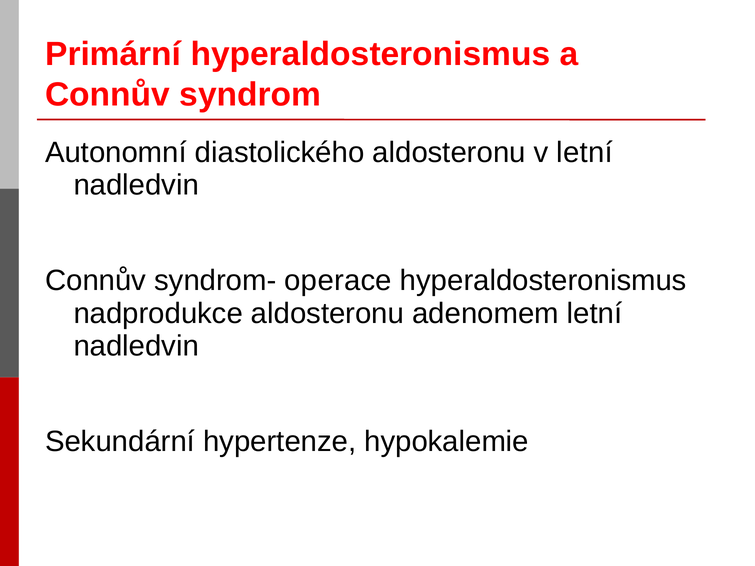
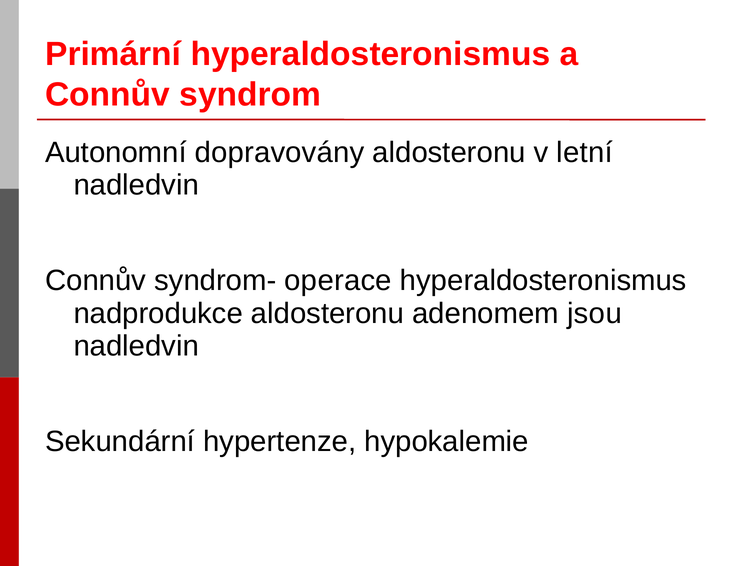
diastolického: diastolického -> dopravovány
adenomem letní: letní -> jsou
